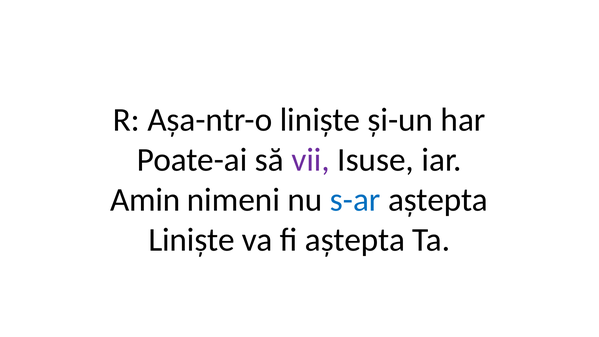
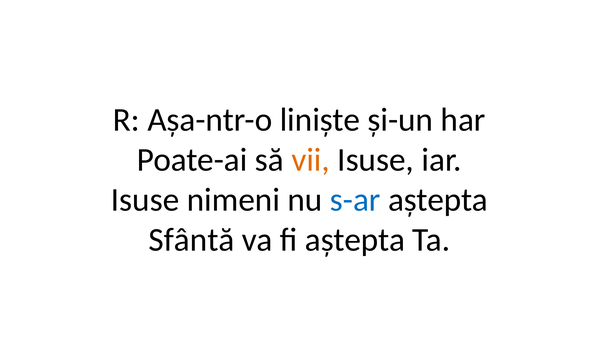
vii colour: purple -> orange
Amin at (145, 200): Amin -> Isuse
Liniște at (192, 240): Liniște -> Sfântă
